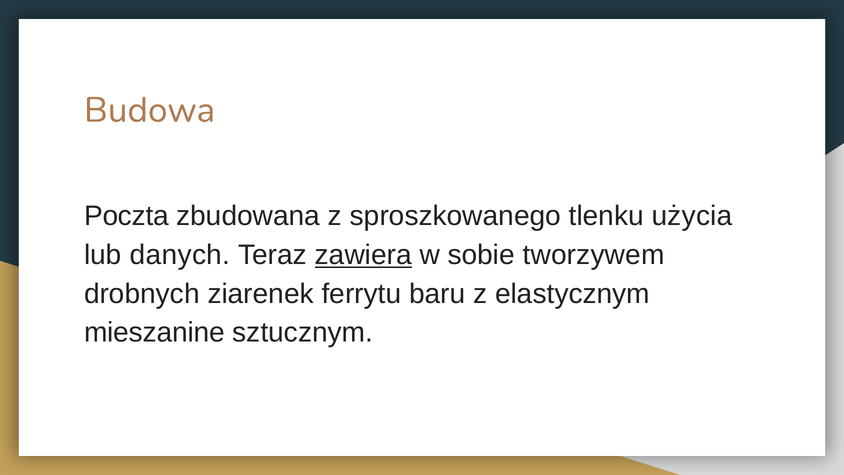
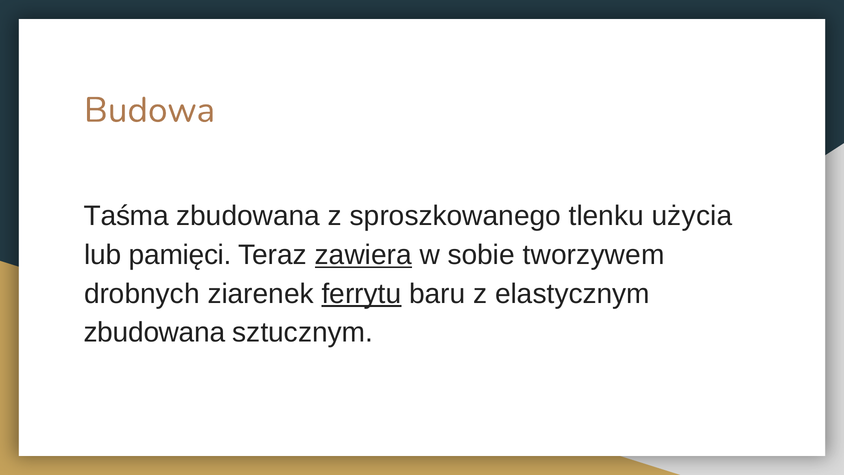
Poczta: Poczta -> Taśma
danych: danych -> pamięci
ferrytu underline: none -> present
mieszanine at (154, 333): mieszanine -> zbudowana
